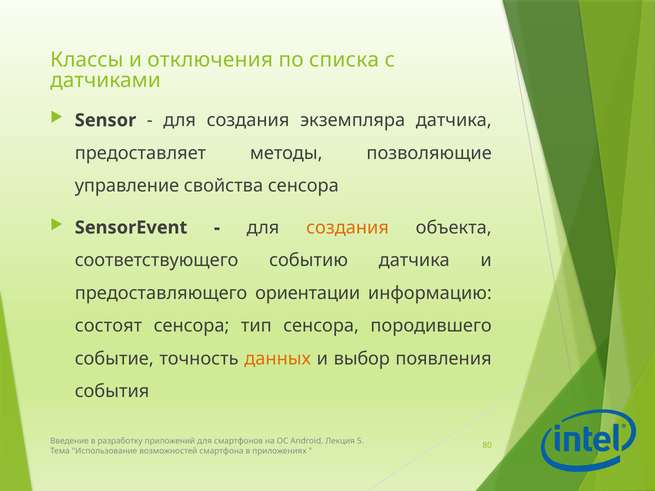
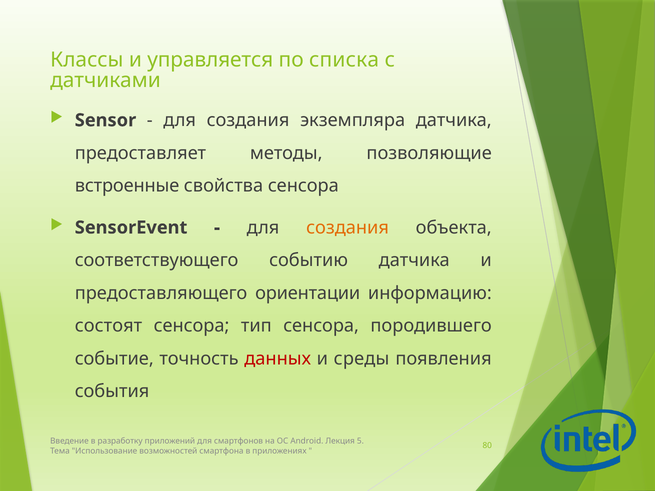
отключения: отключения -> управляется
управление: управление -> встроенные
данных colour: orange -> red
выбор: выбор -> среды
